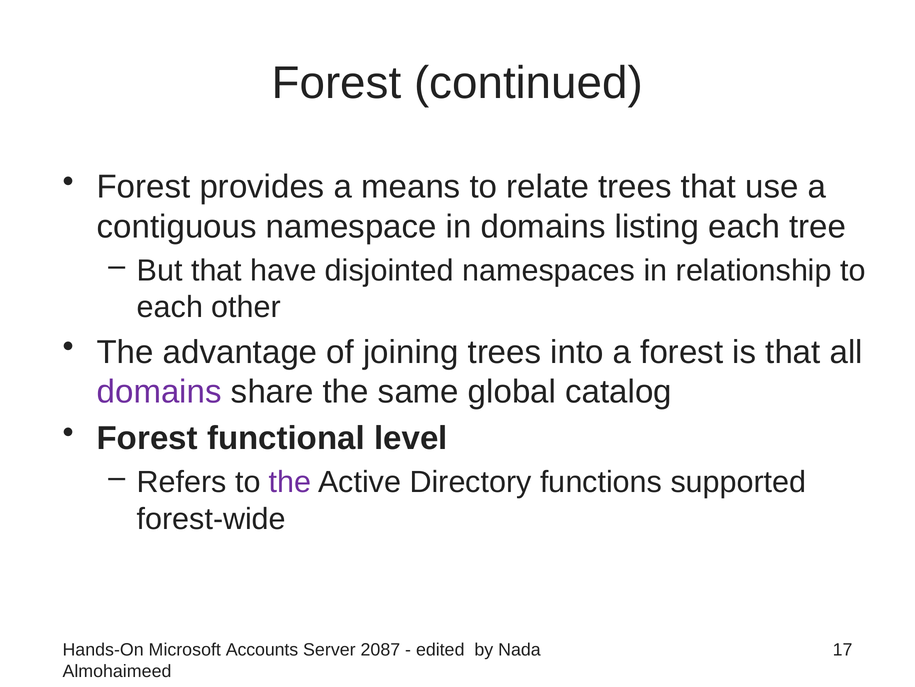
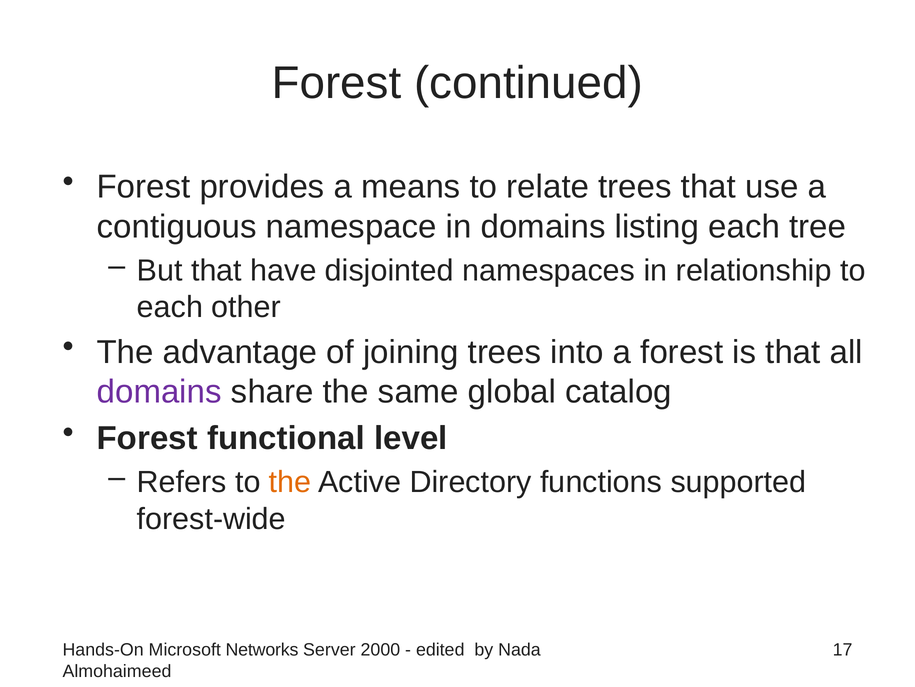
the at (290, 482) colour: purple -> orange
Accounts: Accounts -> Networks
2087: 2087 -> 2000
